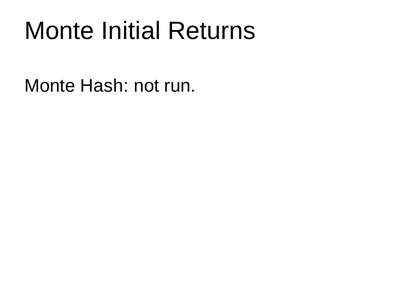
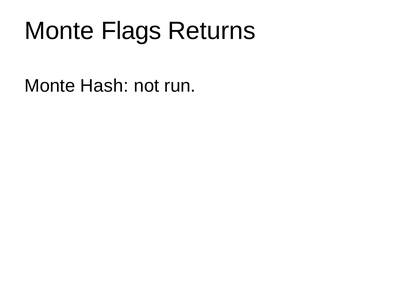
Initial: Initial -> Flags
